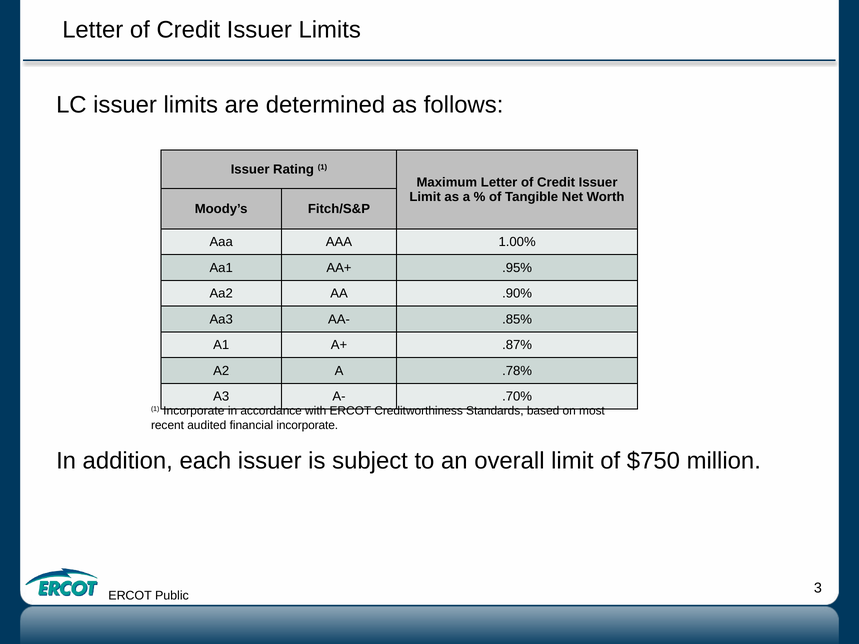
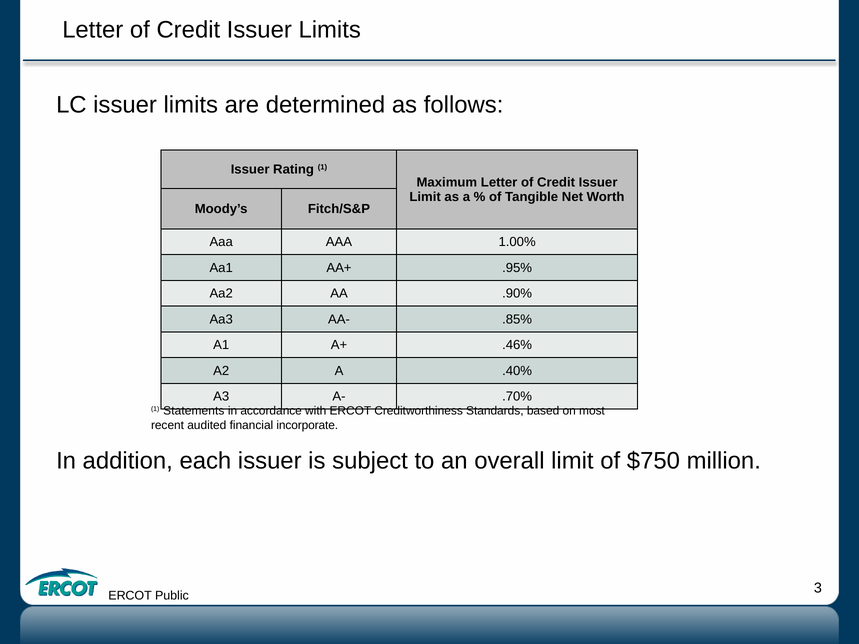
.87%: .87% -> .46%
.78%: .78% -> .40%
1 Incorporate: Incorporate -> Statements
